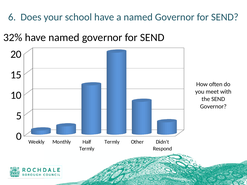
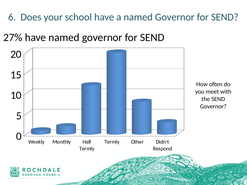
32%: 32% -> 27%
